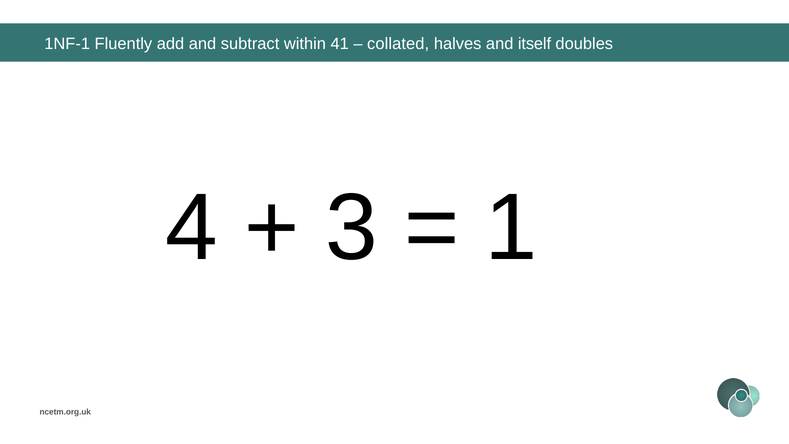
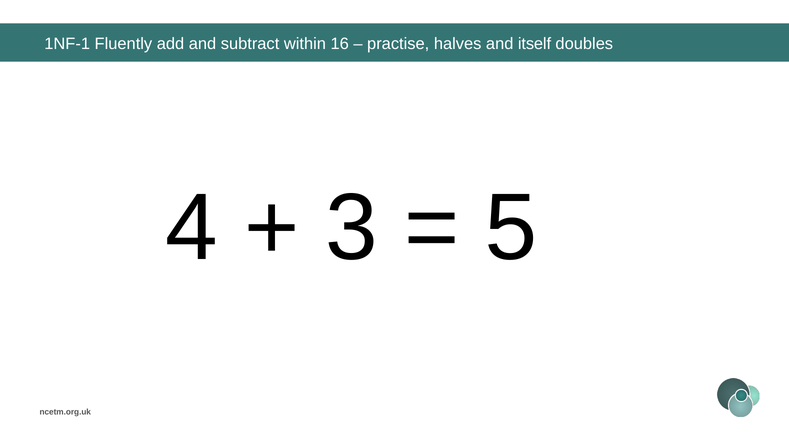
41: 41 -> 16
collated: collated -> practise
1: 1 -> 5
